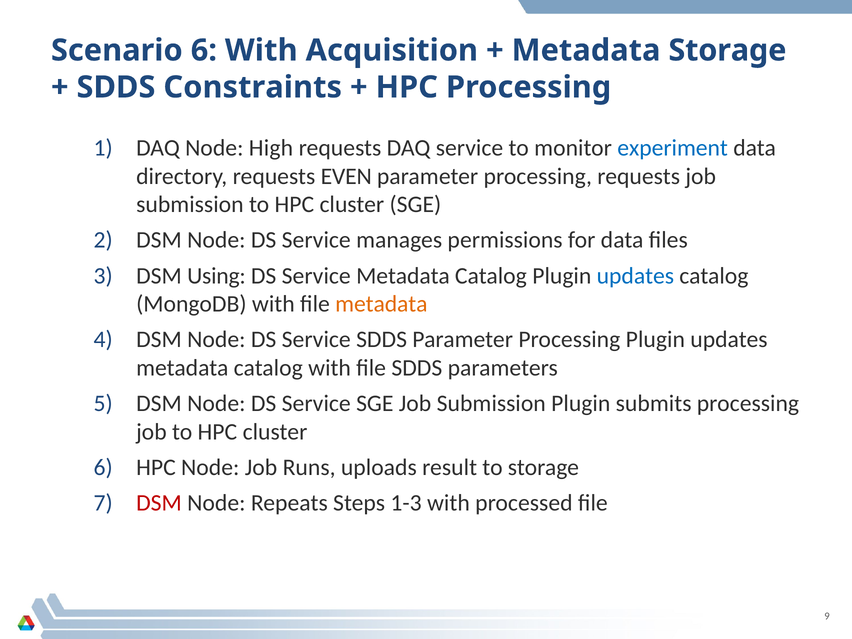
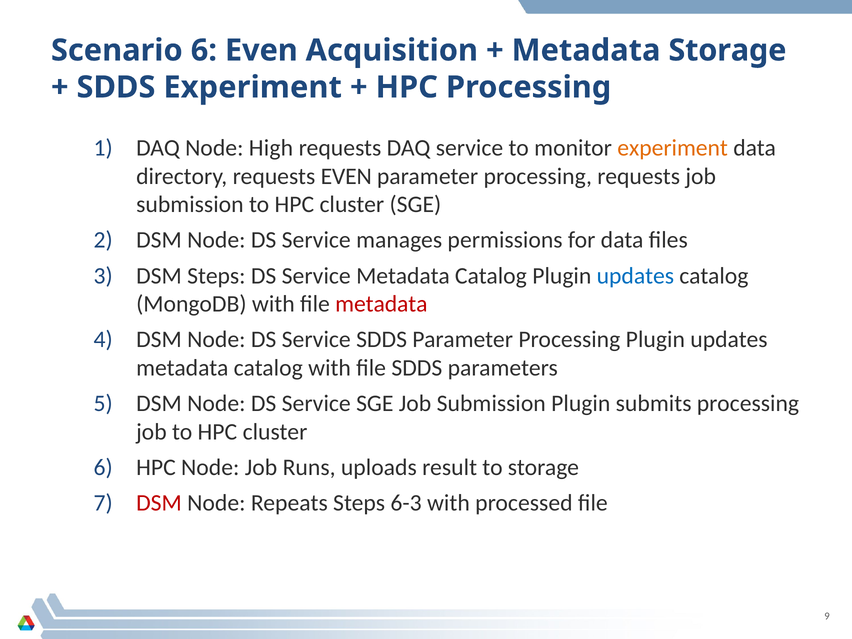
6 With: With -> Even
SDDS Constraints: Constraints -> Experiment
experiment at (673, 148) colour: blue -> orange
DSM Using: Using -> Steps
metadata at (381, 304) colour: orange -> red
1-3: 1-3 -> 6-3
